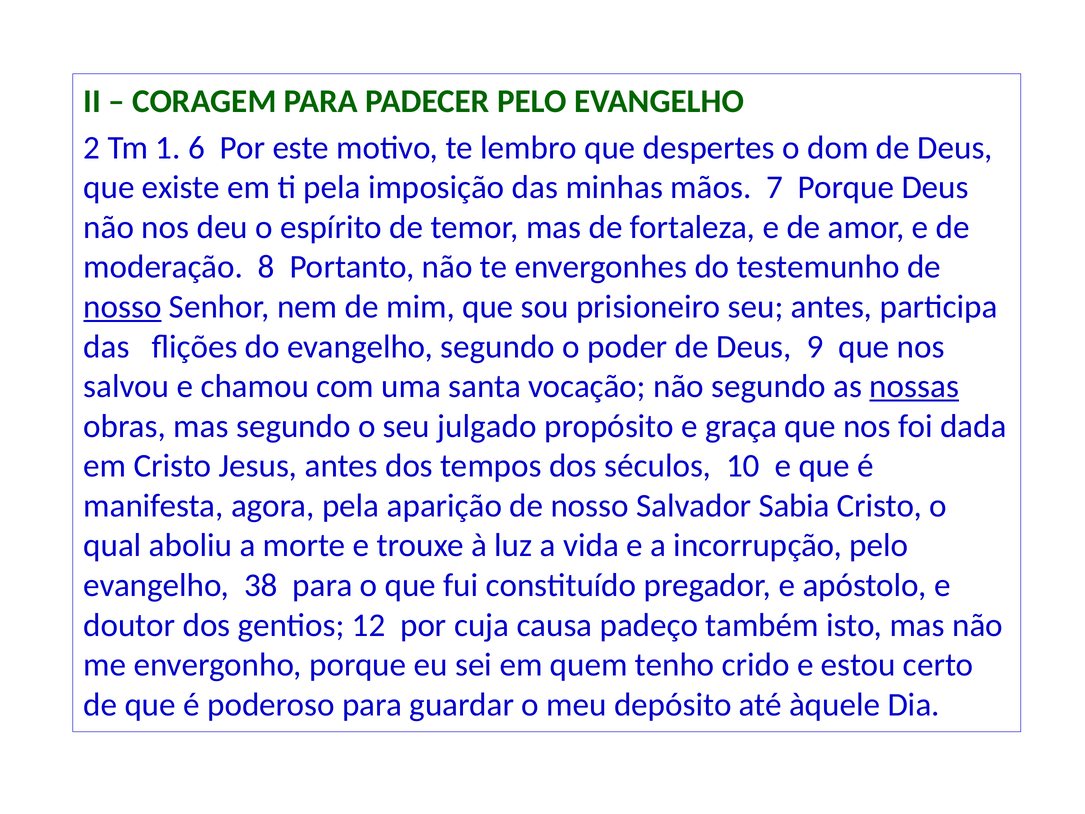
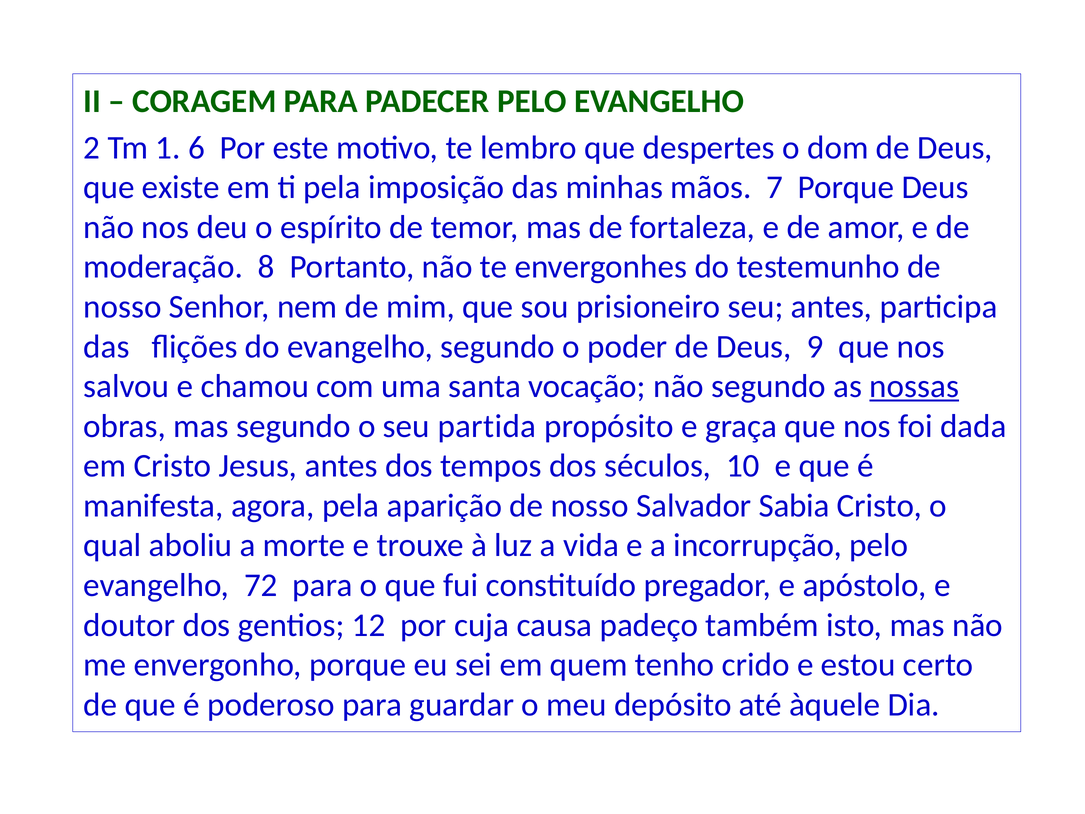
nosso at (122, 307) underline: present -> none
julgado: julgado -> partida
38: 38 -> 72
